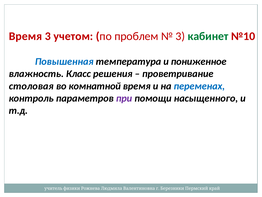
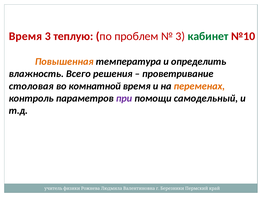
учетом: учетом -> теплую
Повышенная colour: blue -> orange
пониженное: пониженное -> определить
Класс: Класс -> Всего
переменах colour: blue -> orange
насыщенного: насыщенного -> самодельный
